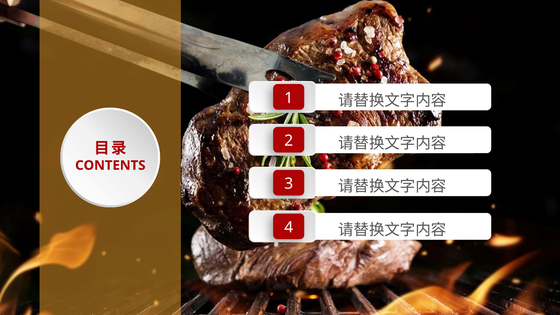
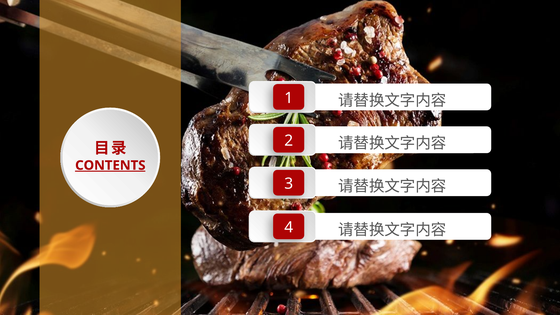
CONTENTS underline: none -> present
